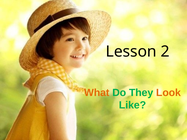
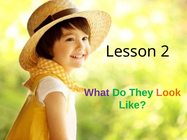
What colour: orange -> purple
